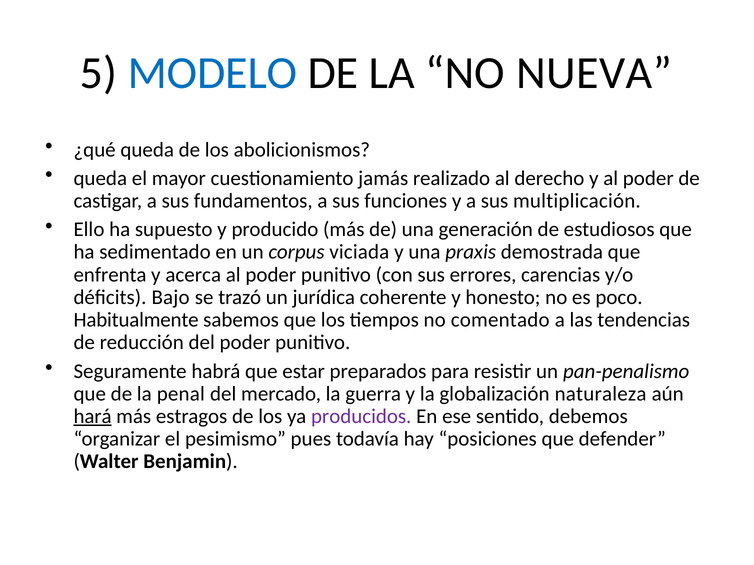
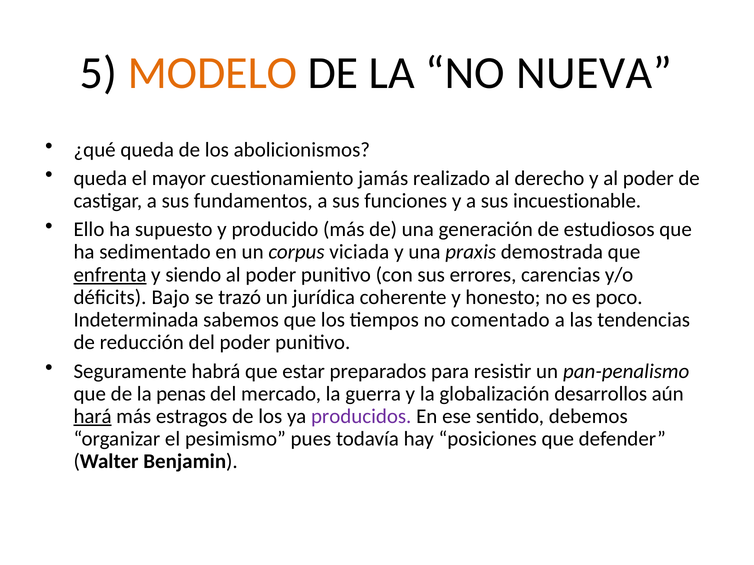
MODELO colour: blue -> orange
multiplicación: multiplicación -> incuestionable
enfrenta underline: none -> present
acerca: acerca -> siendo
Habitualmente: Habitualmente -> Indeterminada
penal: penal -> penas
naturaleza: naturaleza -> desarrollos
